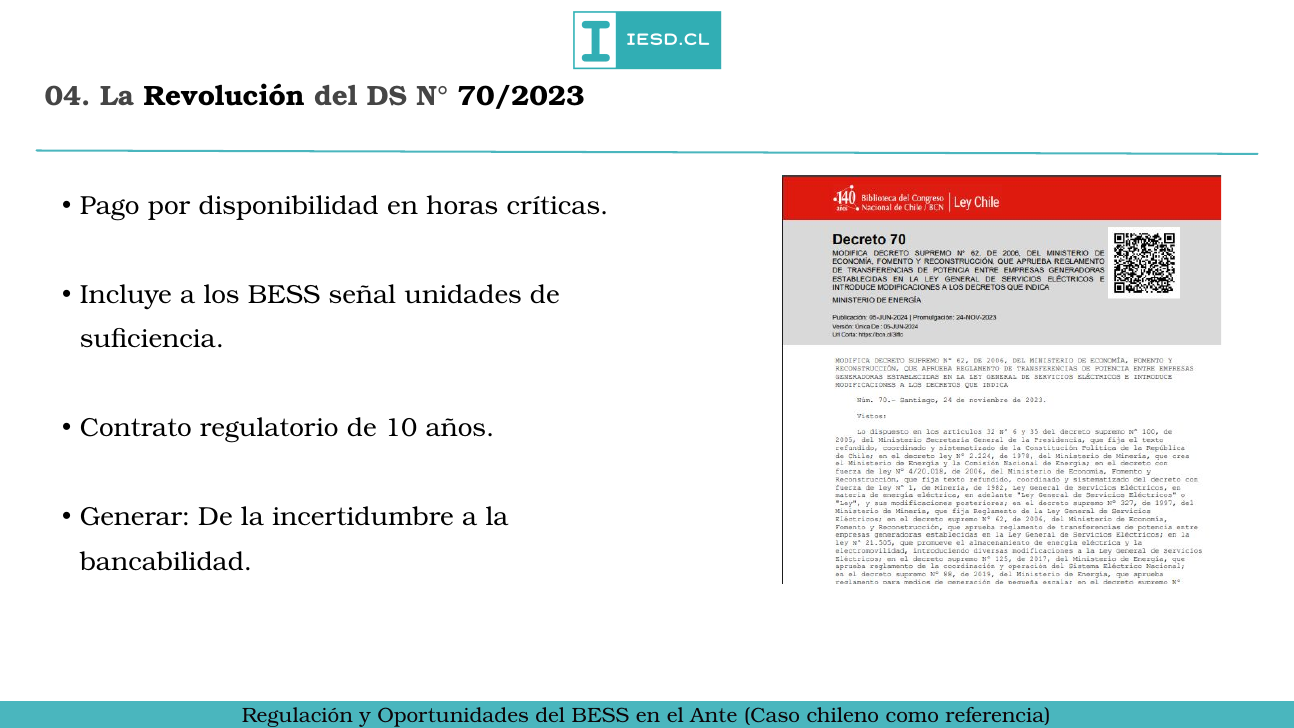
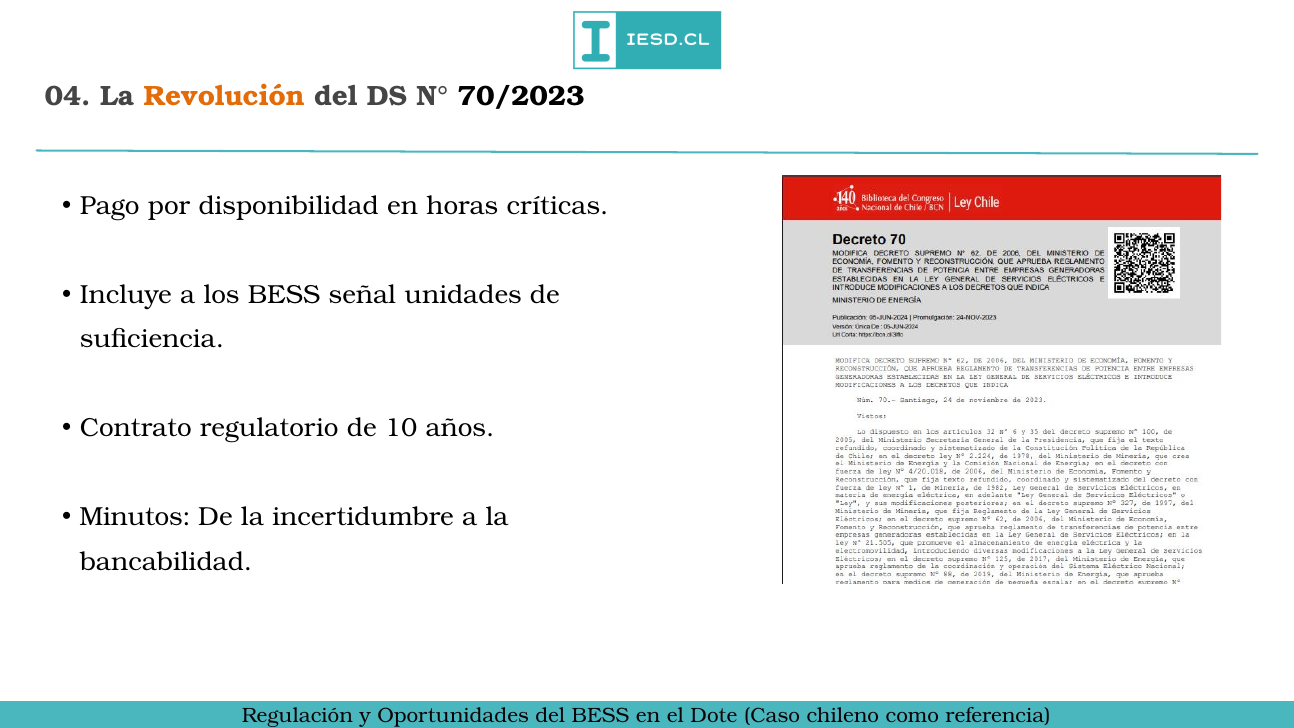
Revolución colour: black -> orange
Generar: Generar -> Minutos
Ante: Ante -> Dote
